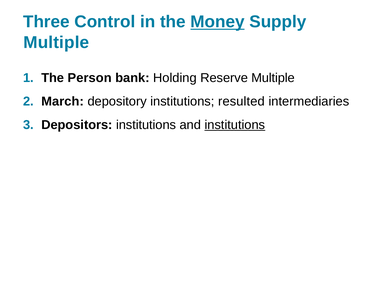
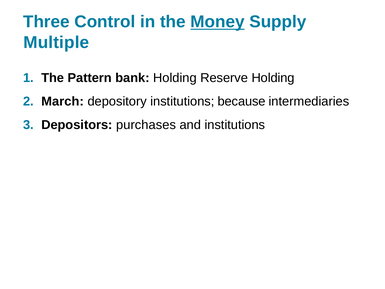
Person: Person -> Pattern
Reserve Multiple: Multiple -> Holding
resulted: resulted -> because
Depositors institutions: institutions -> purchases
institutions at (235, 125) underline: present -> none
